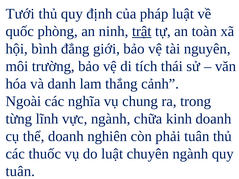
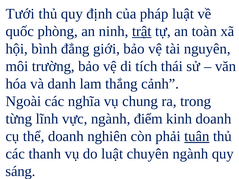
chữa: chữa -> điểm
tuân at (197, 136) underline: none -> present
thuốc: thuốc -> thanh
tuân at (20, 171): tuân -> sáng
